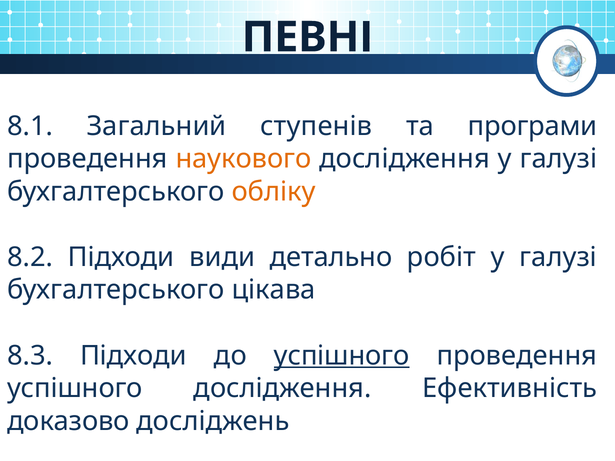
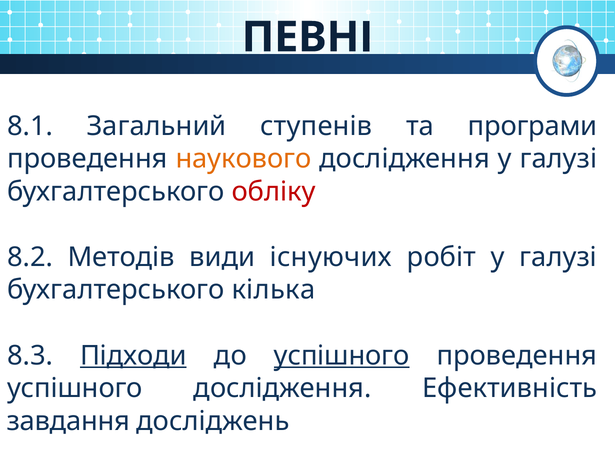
обліку colour: orange -> red
8.2 Підходи: Підходи -> Методів
детально: детально -> існуючих
цікава: цікава -> кілька
Підходи at (133, 356) underline: none -> present
доказово: доказово -> завдання
